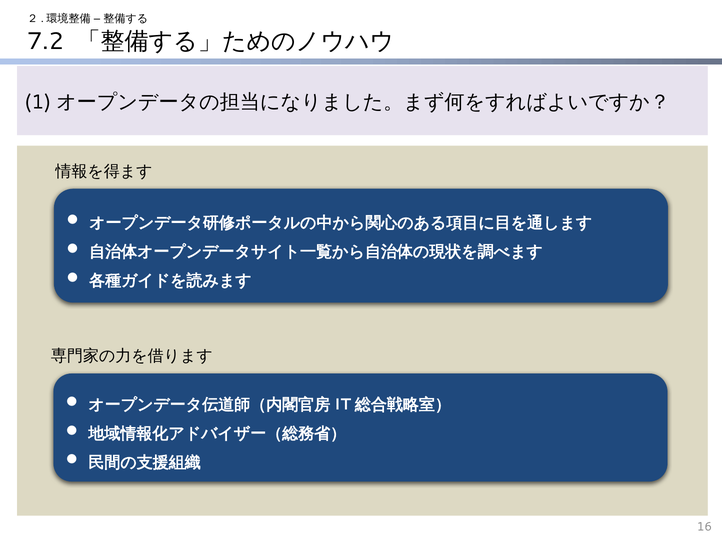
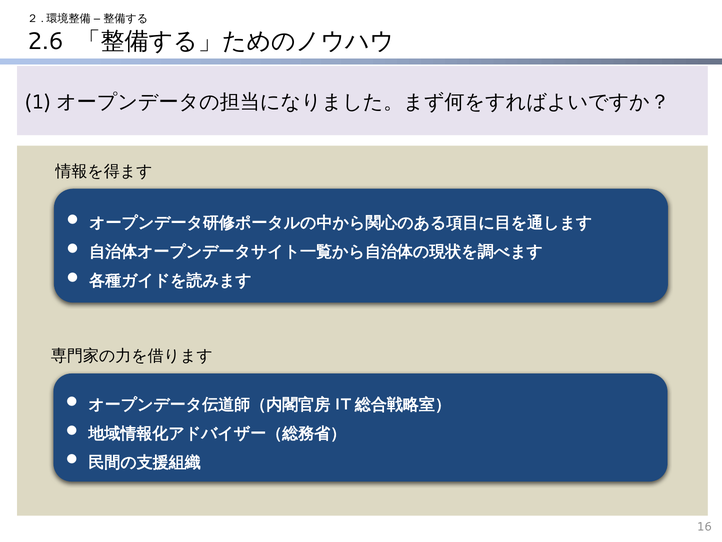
7.2: 7.2 -> 2.6
